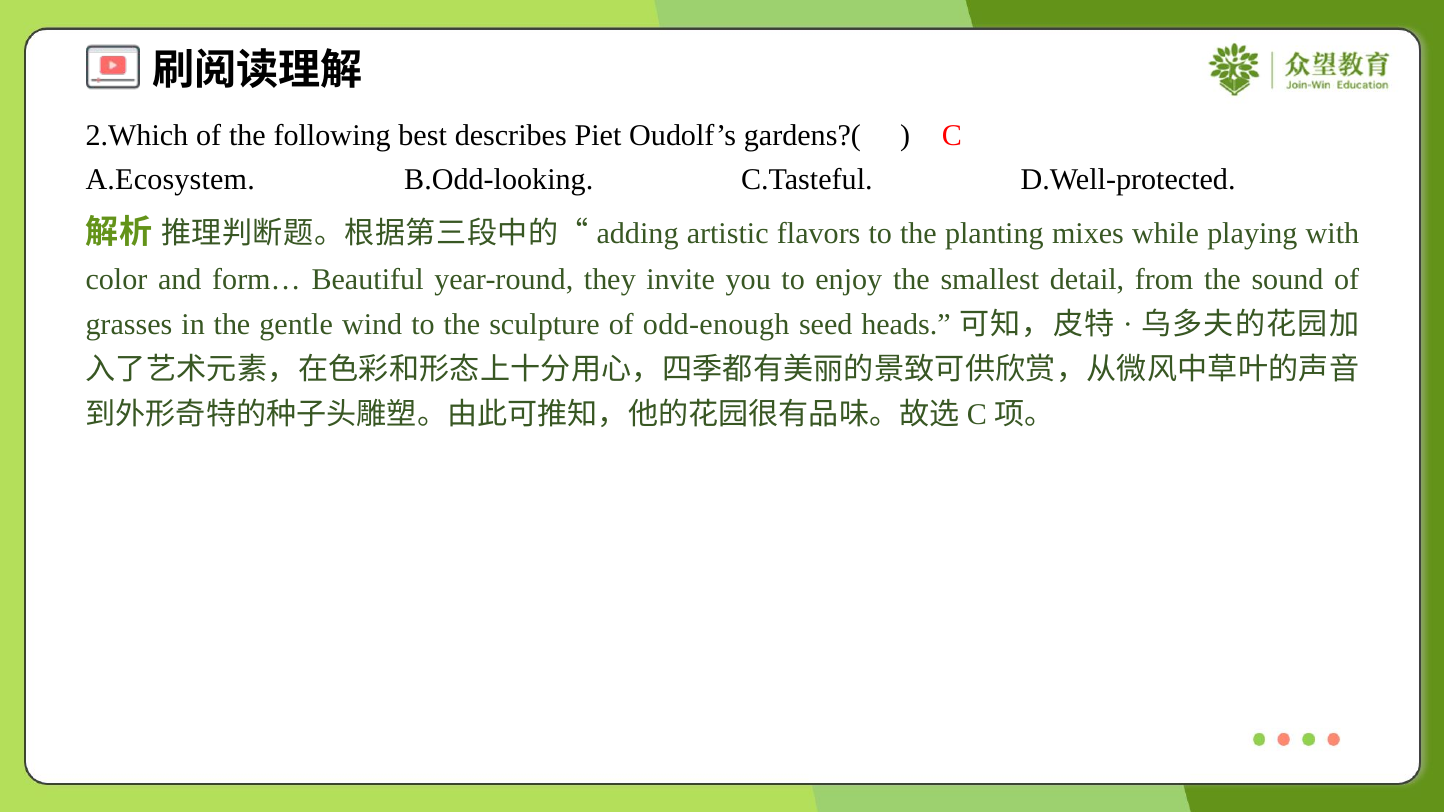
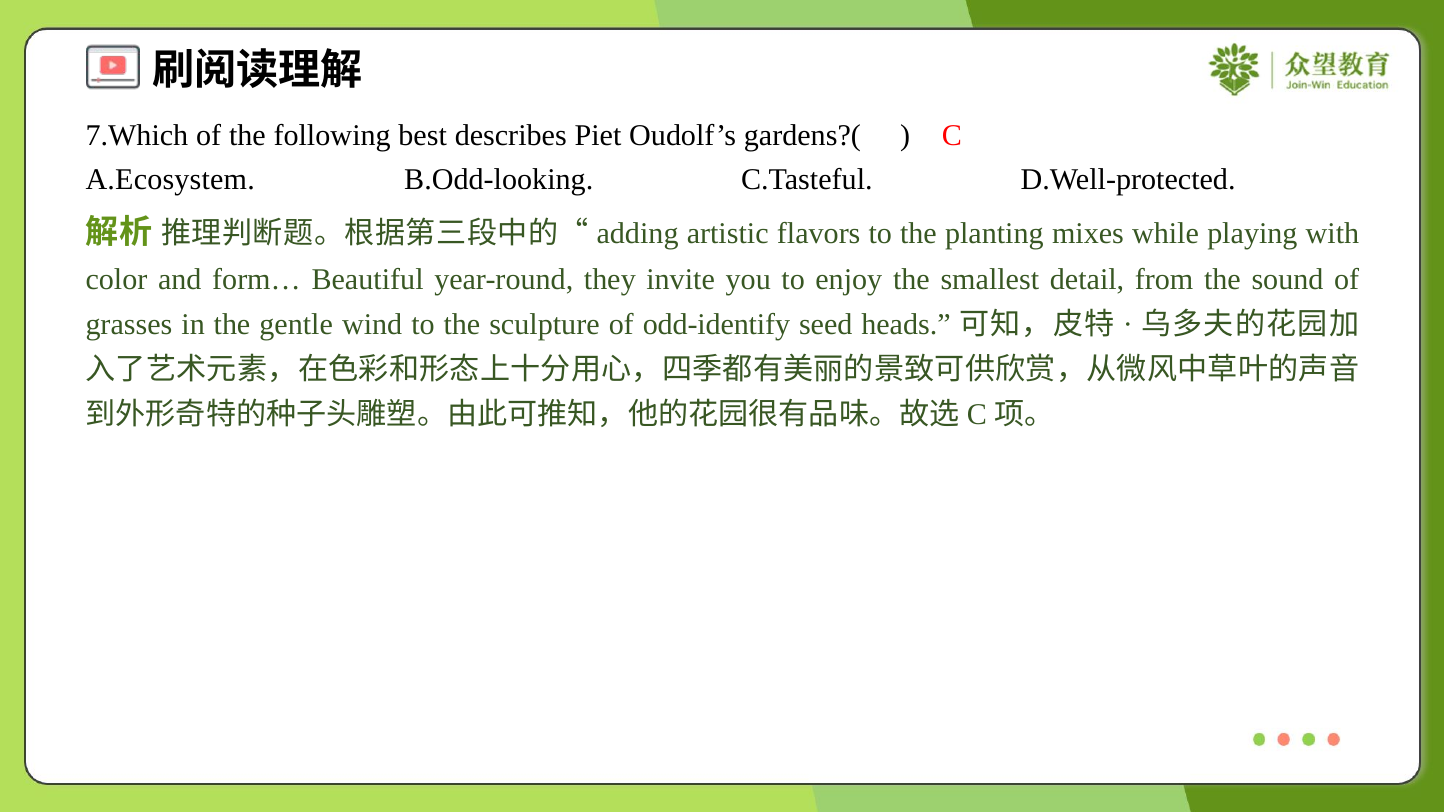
2.Which: 2.Which -> 7.Which
odd-enough: odd-enough -> odd-identify
